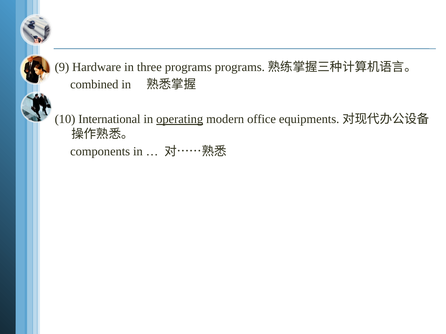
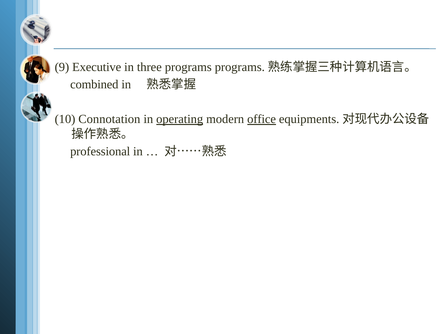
Hardware: Hardware -> Executive
International: International -> Connotation
office underline: none -> present
components: components -> professional
